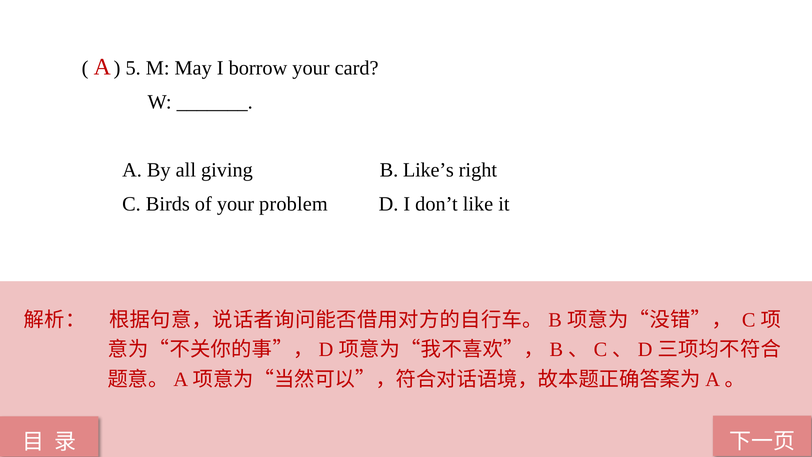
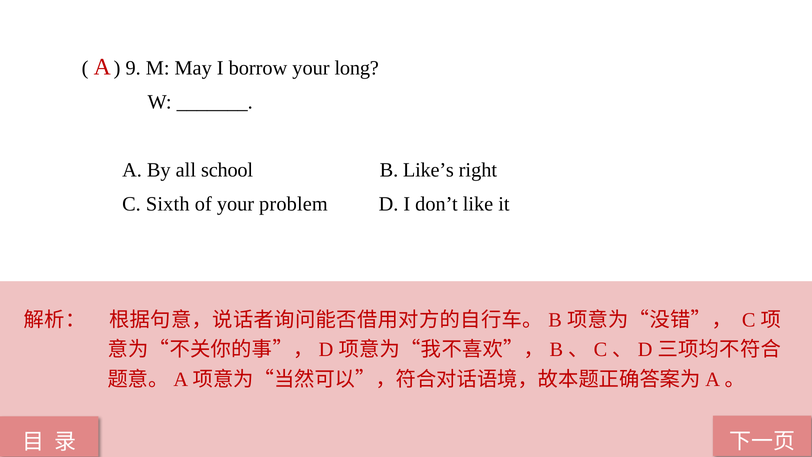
5: 5 -> 9
card: card -> long
giving: giving -> school
Birds: Birds -> Sixth
